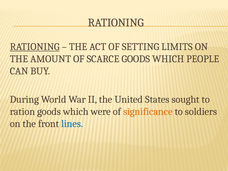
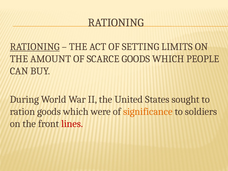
lines colour: blue -> red
